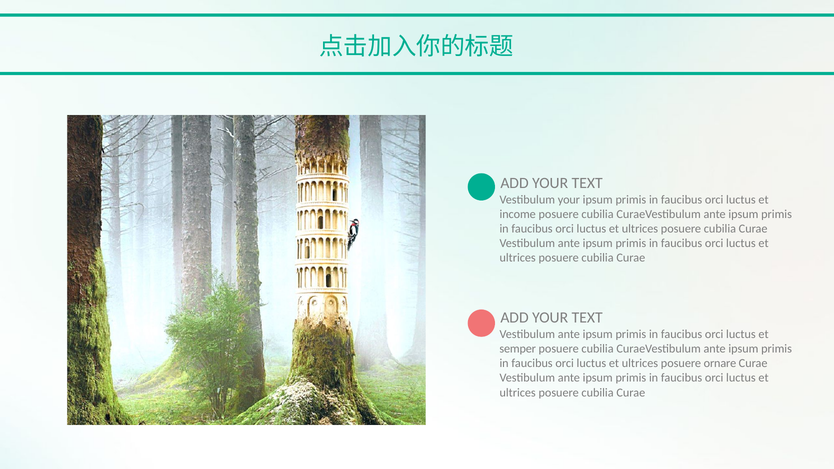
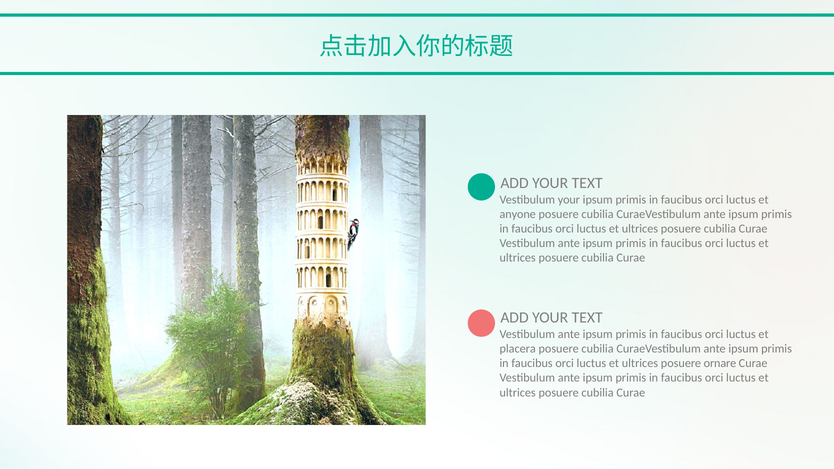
income: income -> anyone
semper: semper -> placera
